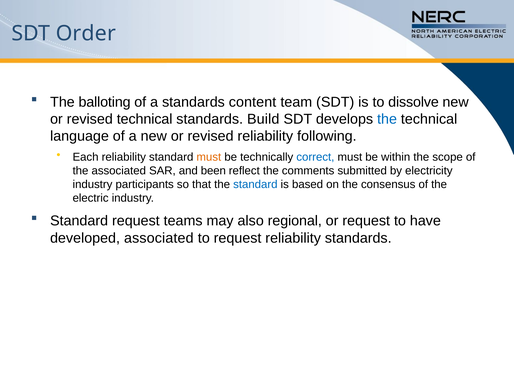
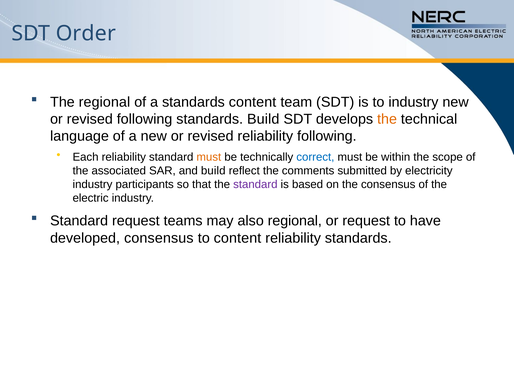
The balloting: balloting -> regional
to dissolve: dissolve -> industry
revised technical: technical -> following
the at (387, 119) colour: blue -> orange
and been: been -> build
standard at (255, 185) colour: blue -> purple
developed associated: associated -> consensus
to request: request -> content
